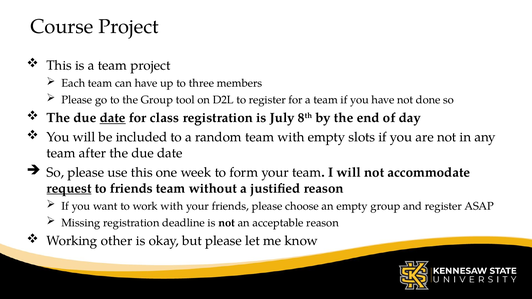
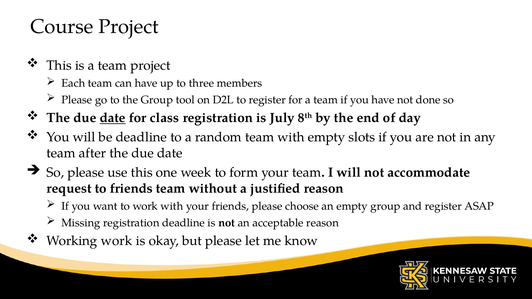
be included: included -> deadline
request underline: present -> none
Working other: other -> work
